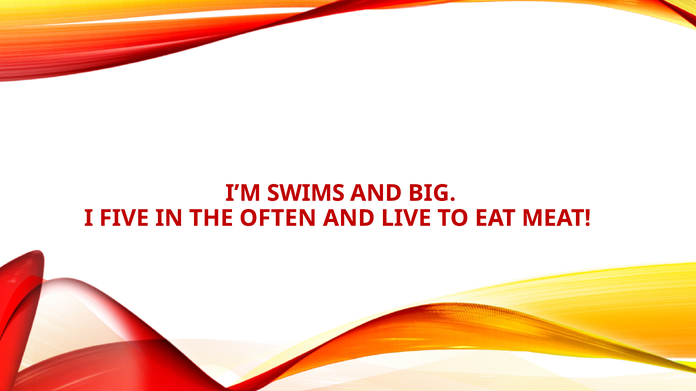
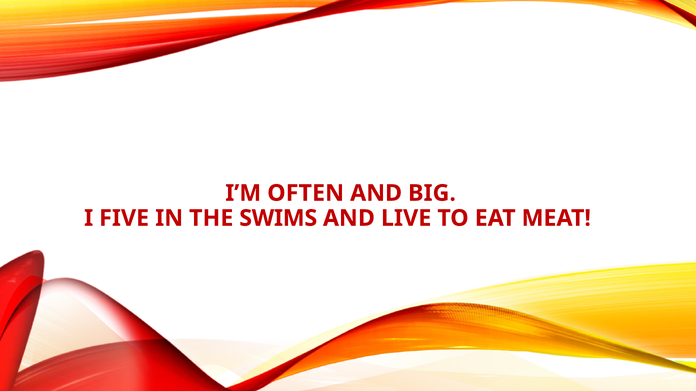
SWIMS: SWIMS -> OFTEN
OFTEN: OFTEN -> SWIMS
